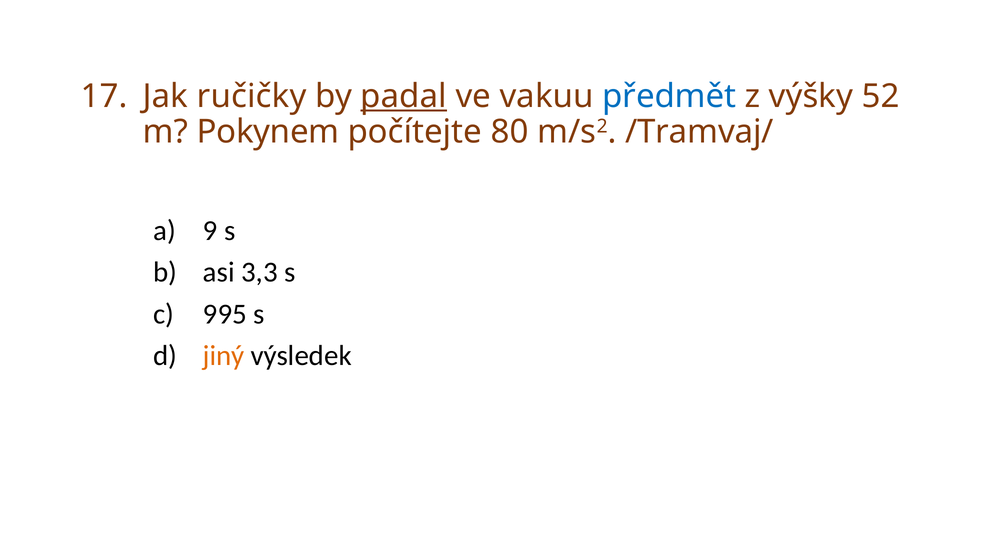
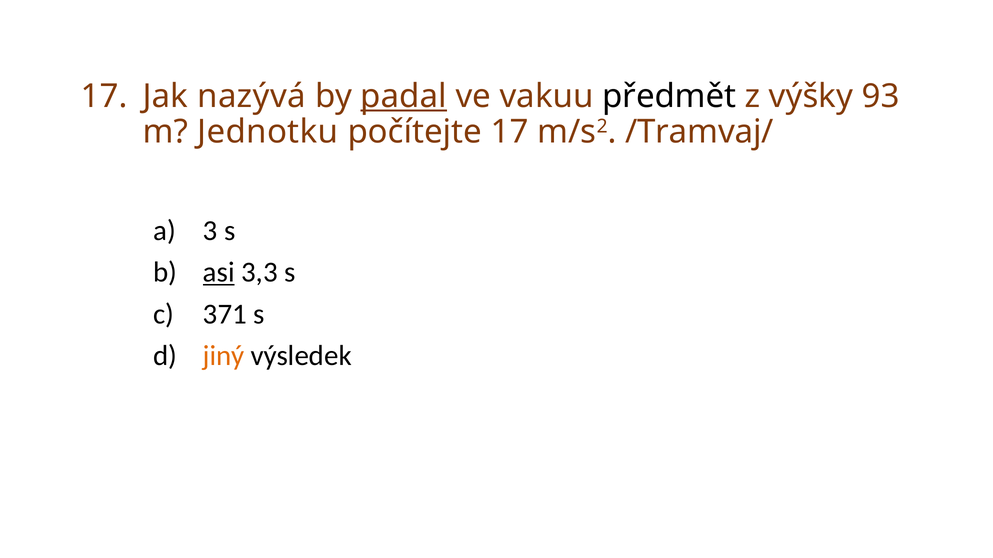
ručičky: ručičky -> nazývá
předmět colour: blue -> black
52: 52 -> 93
Pokynem: Pokynem -> Jednotku
počítejte 80: 80 -> 17
9: 9 -> 3
asi underline: none -> present
995: 995 -> 371
